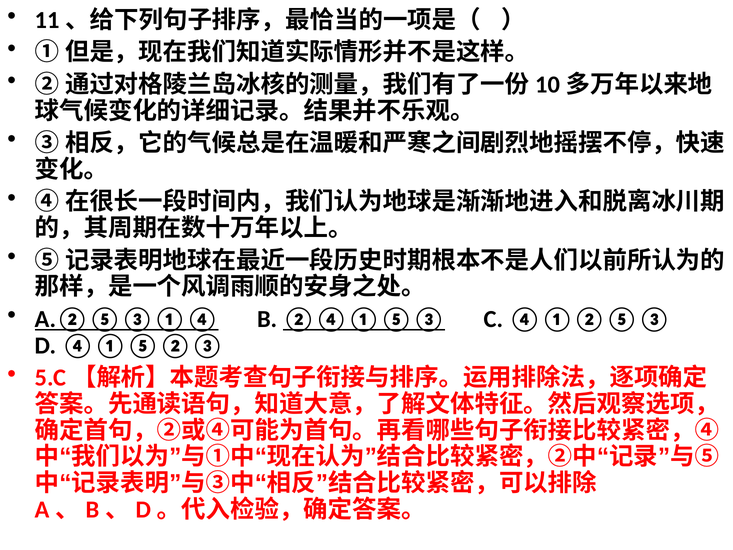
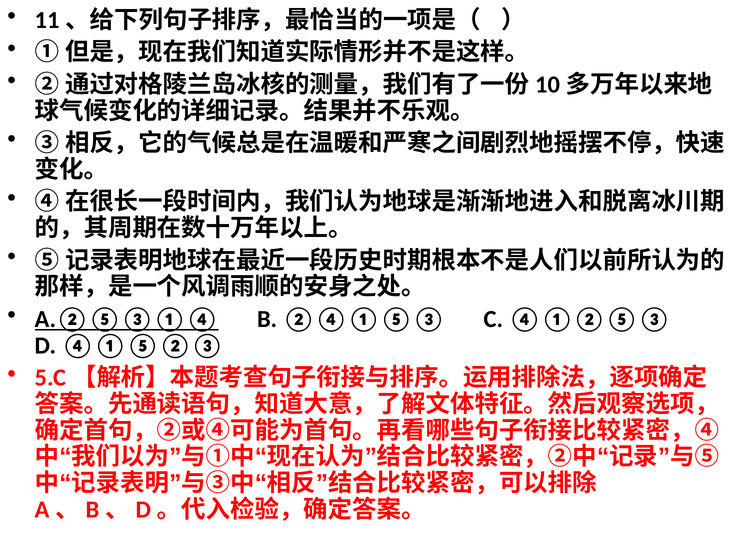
②④①⑤③ underline: present -> none
